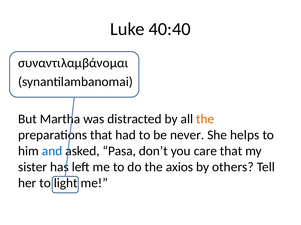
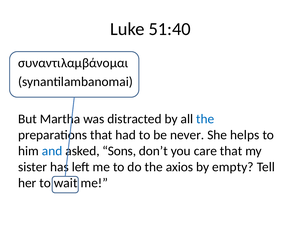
40:40: 40:40 -> 51:40
the at (205, 119) colour: orange -> blue
Pasa: Pasa -> Sons
others: others -> empty
light: light -> wait
